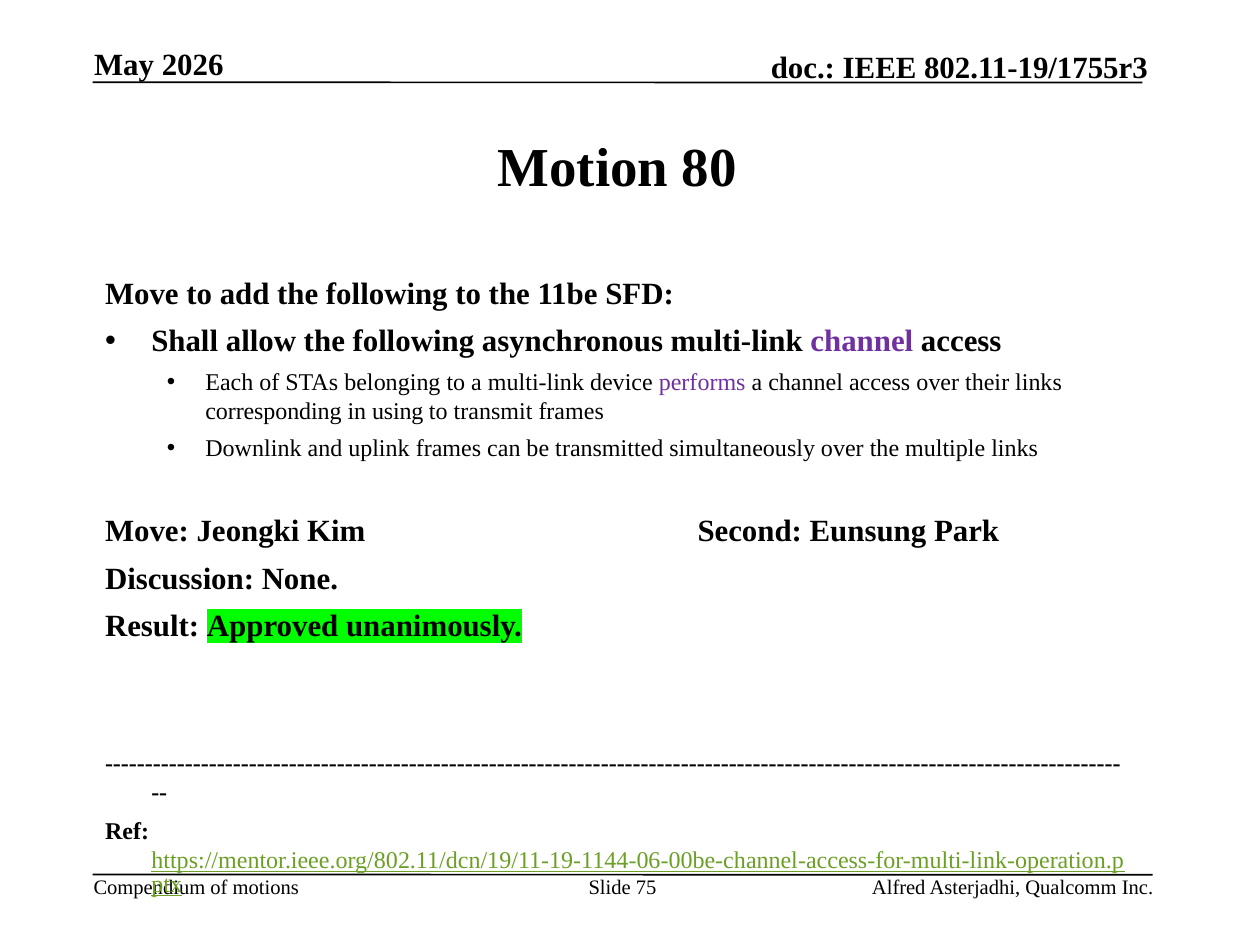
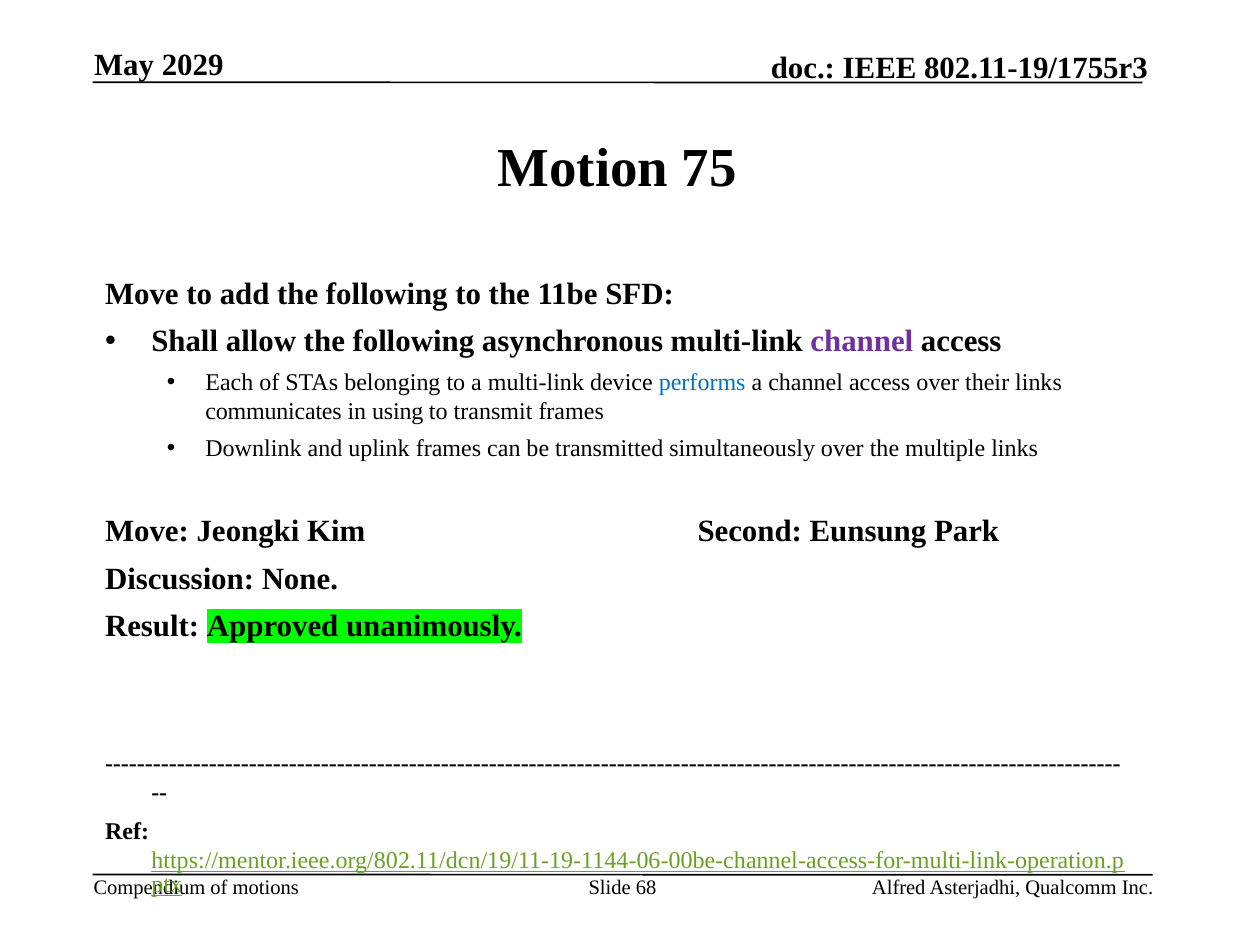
2026: 2026 -> 2029
80: 80 -> 75
performs colour: purple -> blue
corresponding: corresponding -> communicates
75: 75 -> 68
